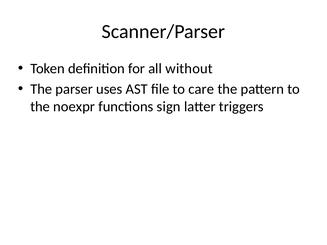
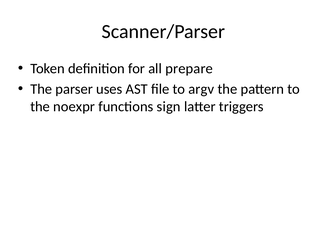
without: without -> prepare
care: care -> argv
